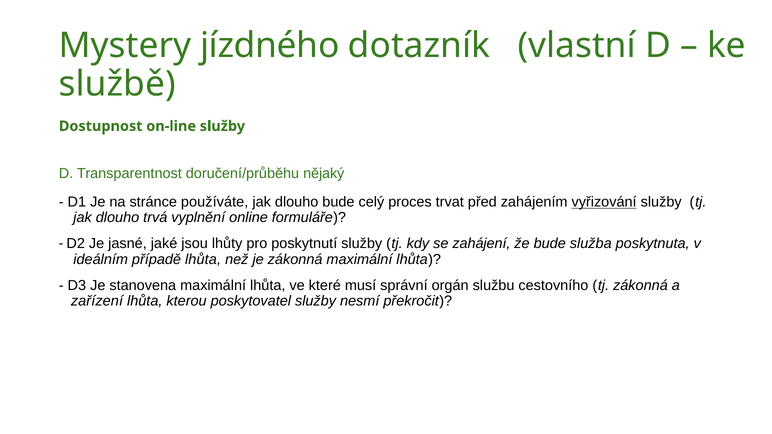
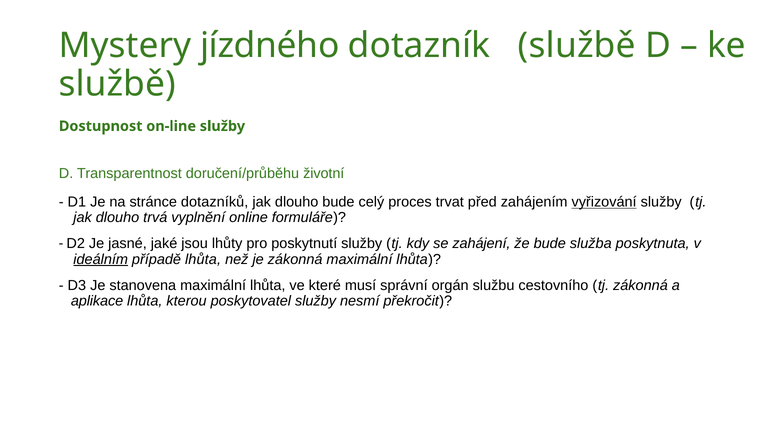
dotazník vlastní: vlastní -> službě
nějaký: nějaký -> životní
používáte: používáte -> dotazníků
ideálním underline: none -> present
zařízení: zařízení -> aplikace
